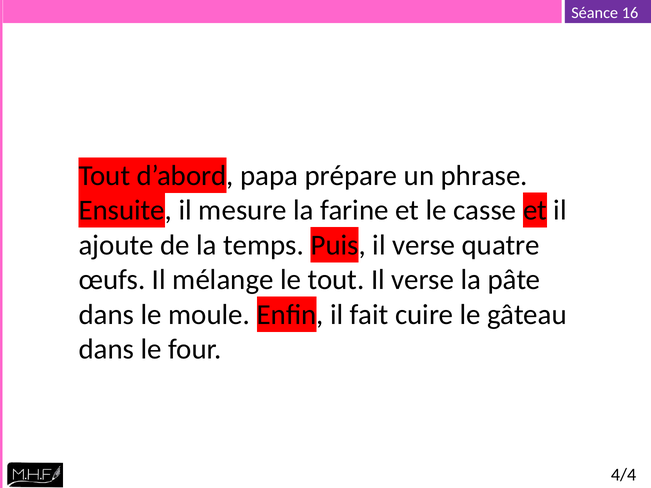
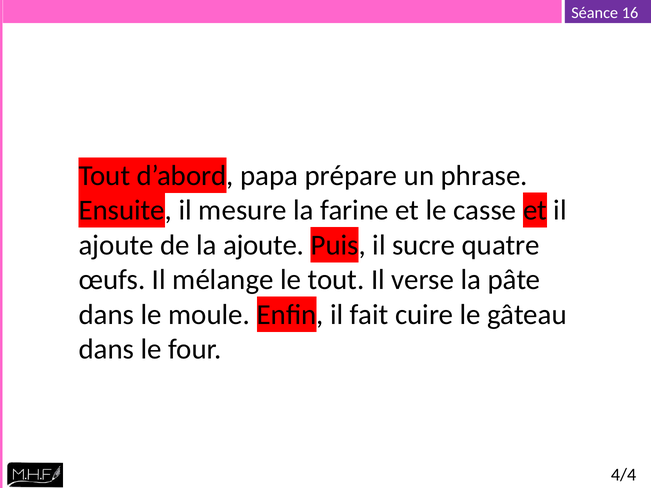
la temps: temps -> ajoute
Puis il verse: verse -> sucre
